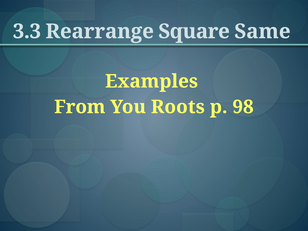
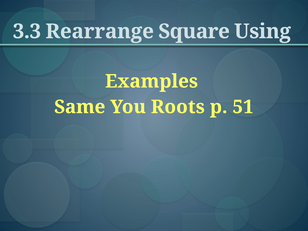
Same: Same -> Using
From: From -> Same
98: 98 -> 51
